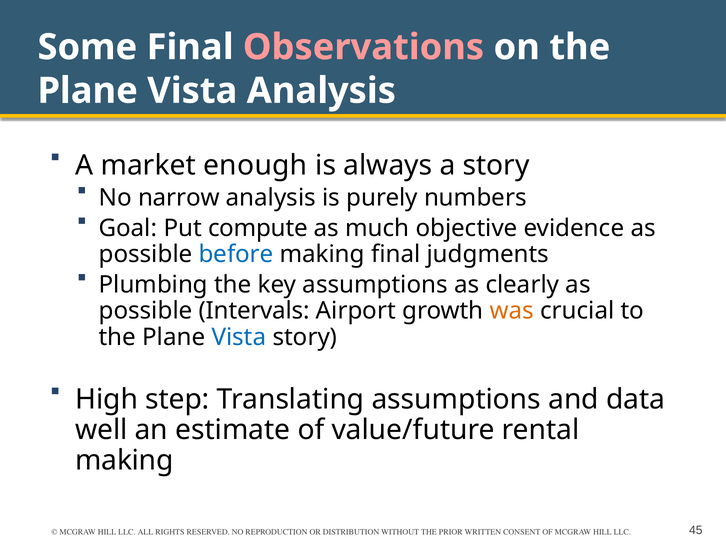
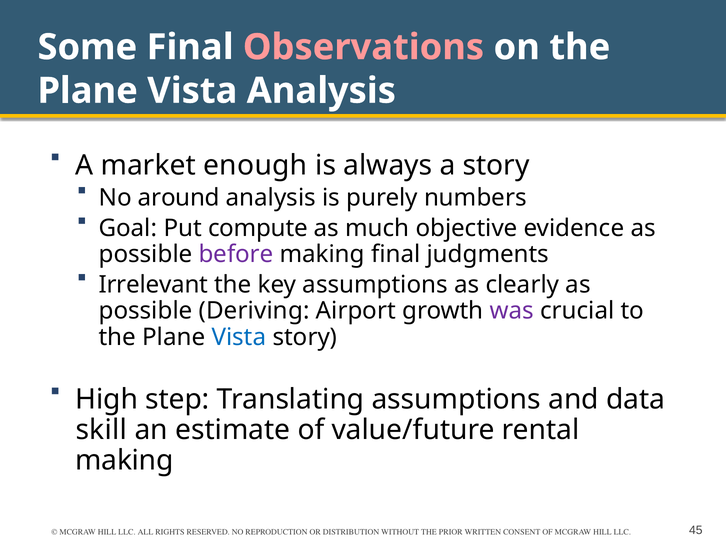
narrow: narrow -> around
before colour: blue -> purple
Plumbing: Plumbing -> Irrelevant
Intervals: Intervals -> Deriving
was colour: orange -> purple
well: well -> skill
